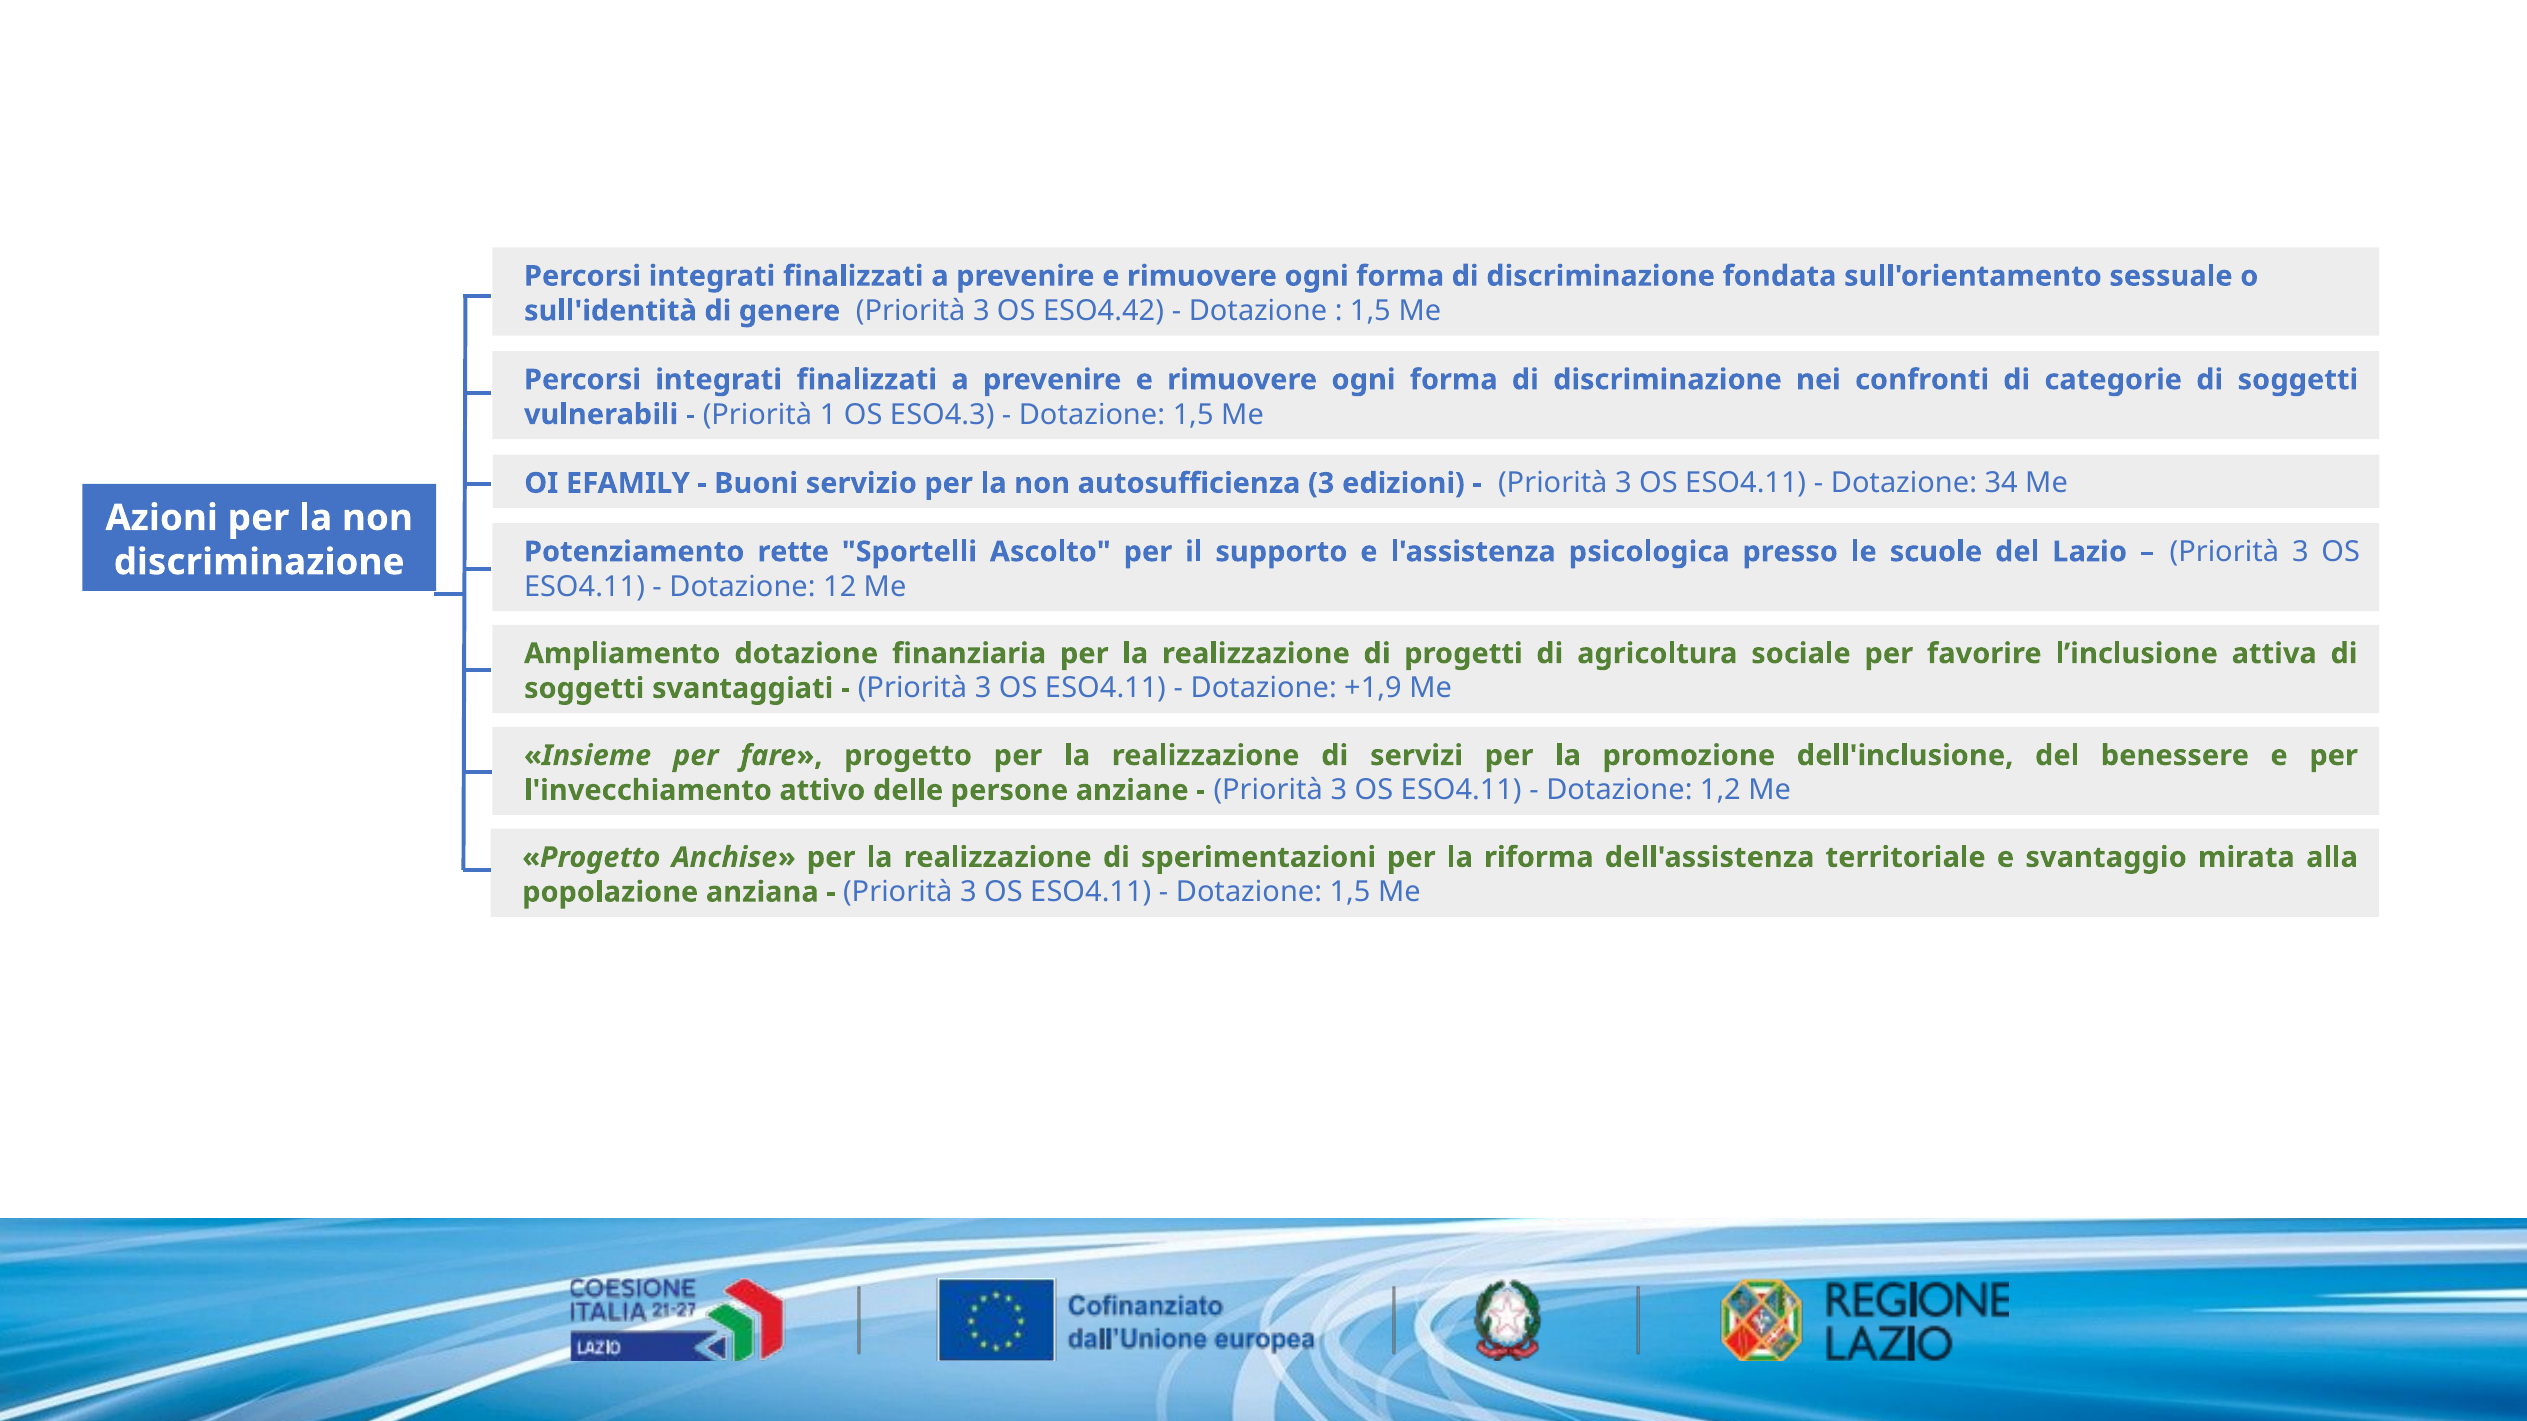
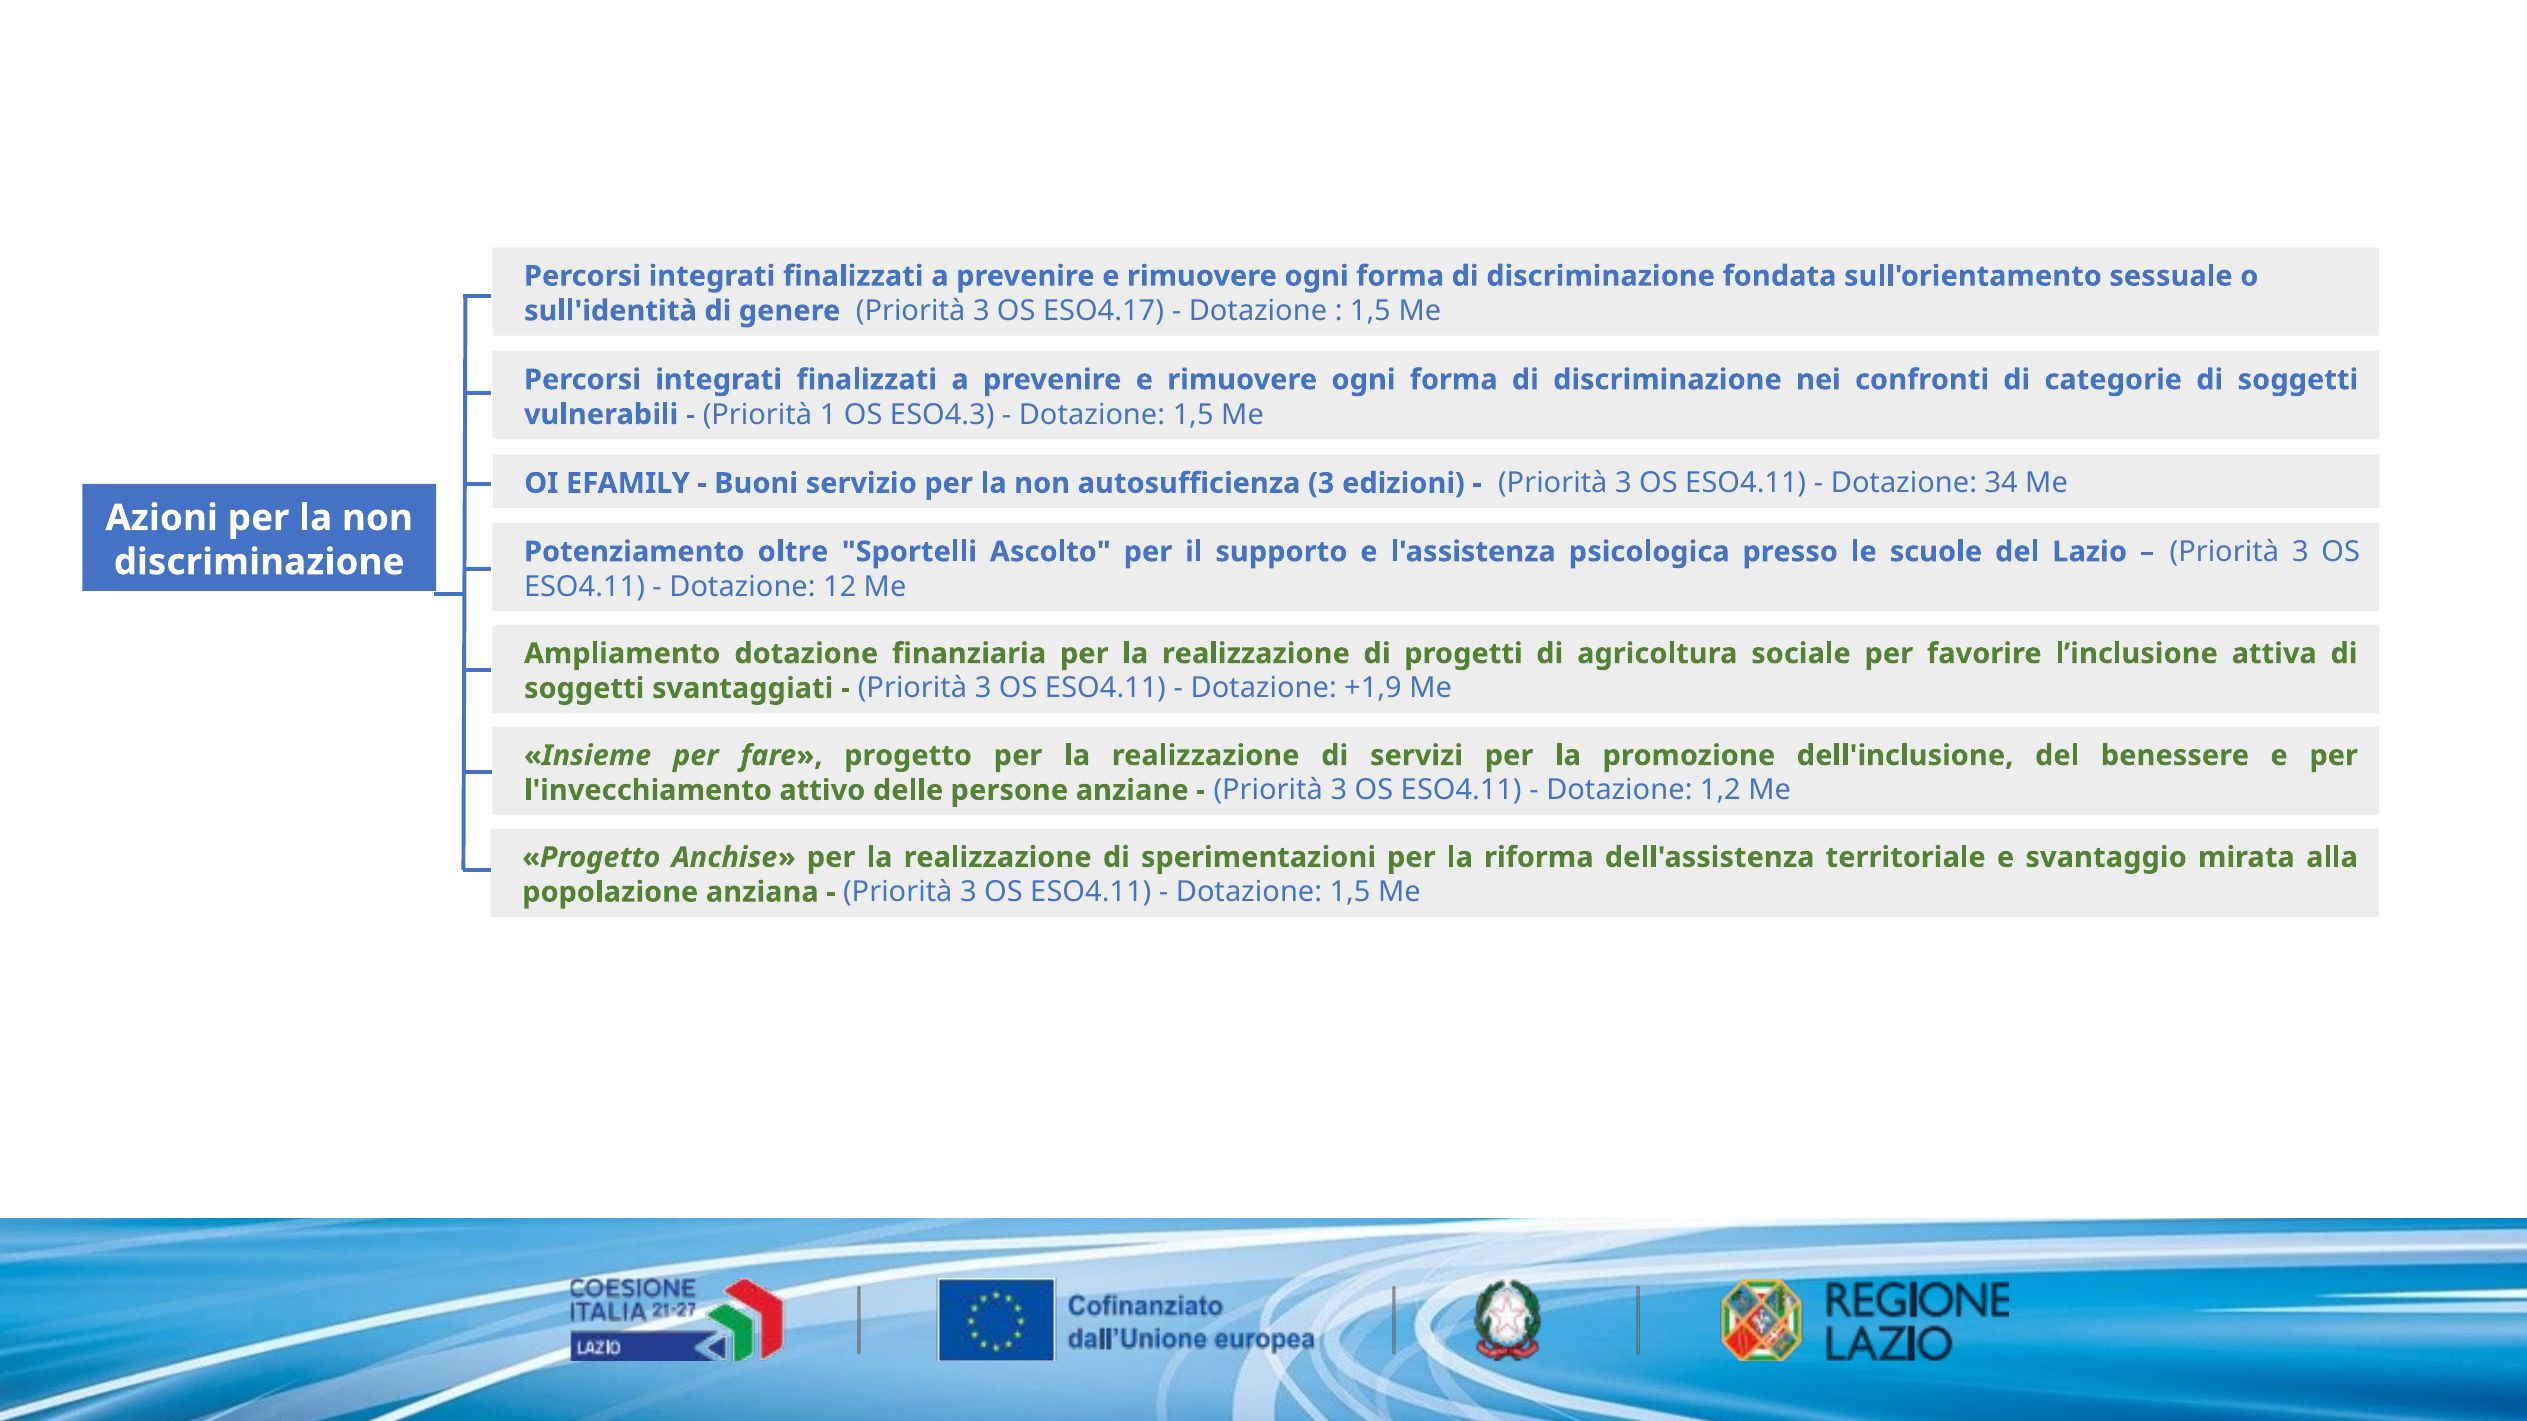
ESO4.42: ESO4.42 -> ESO4.17
rette: rette -> oltre
